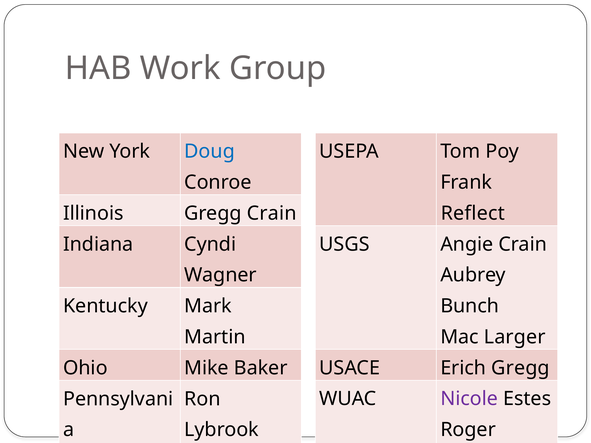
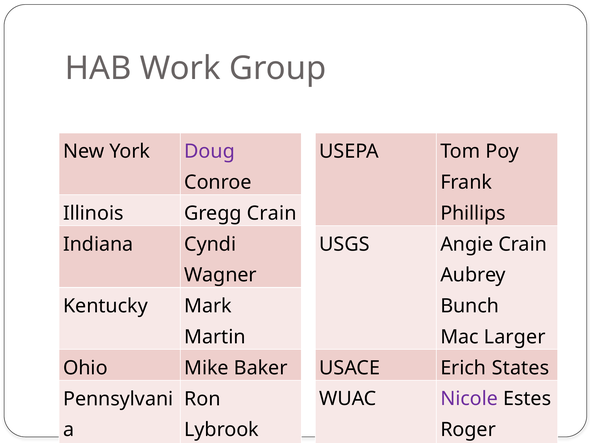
Doug colour: blue -> purple
Reflect: Reflect -> Phillips
Erich Gregg: Gregg -> States
